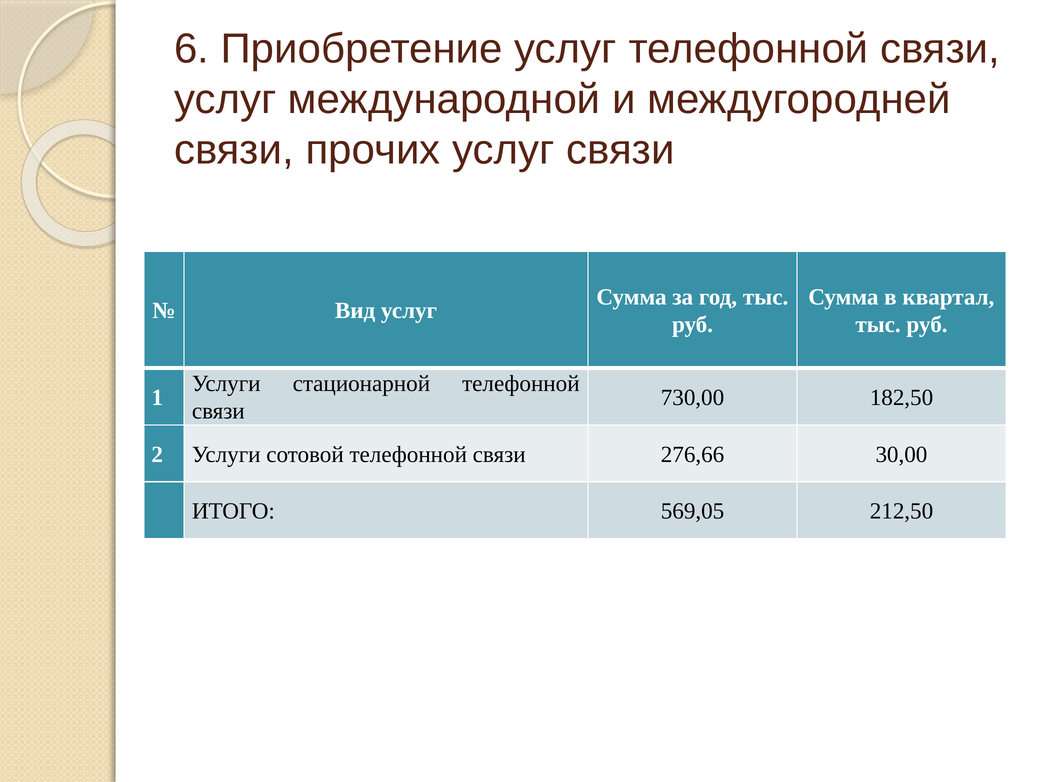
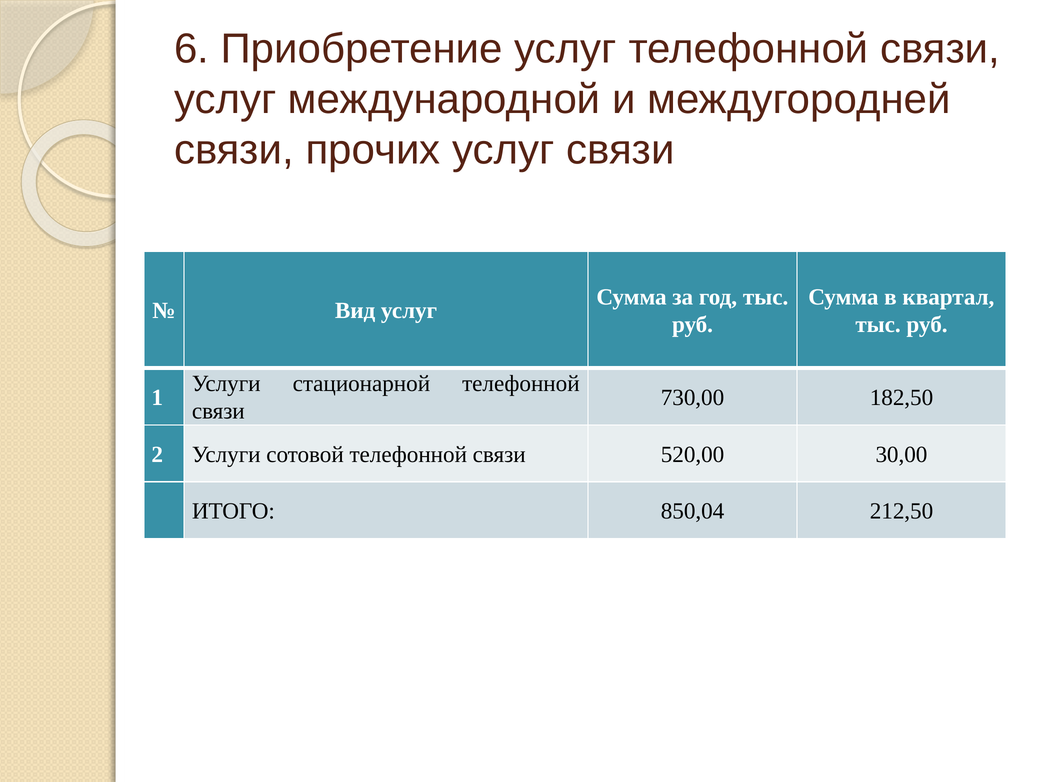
276,66: 276,66 -> 520,00
569,05: 569,05 -> 850,04
